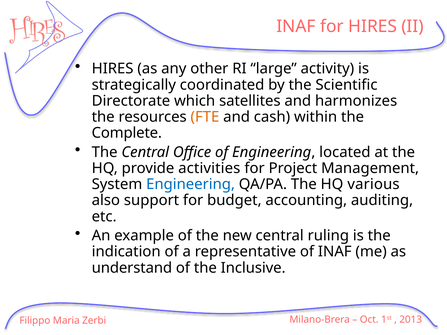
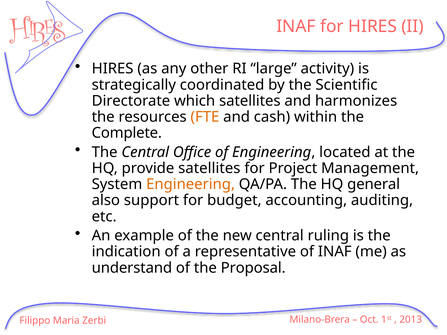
provide activities: activities -> satellites
Engineering at (191, 184) colour: blue -> orange
various: various -> general
Inclusive: Inclusive -> Proposal
